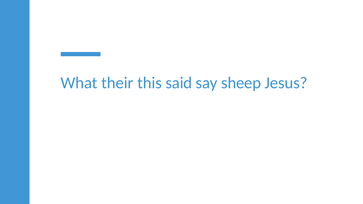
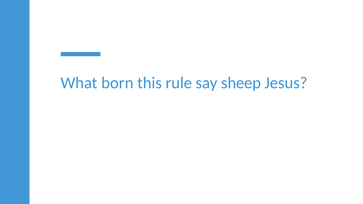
their: their -> born
said: said -> rule
